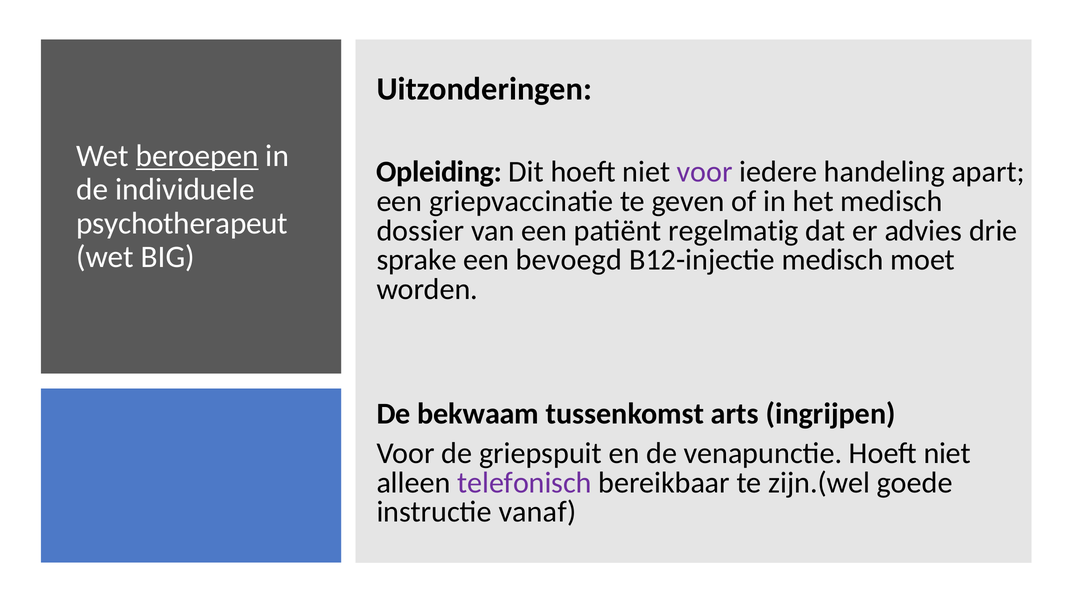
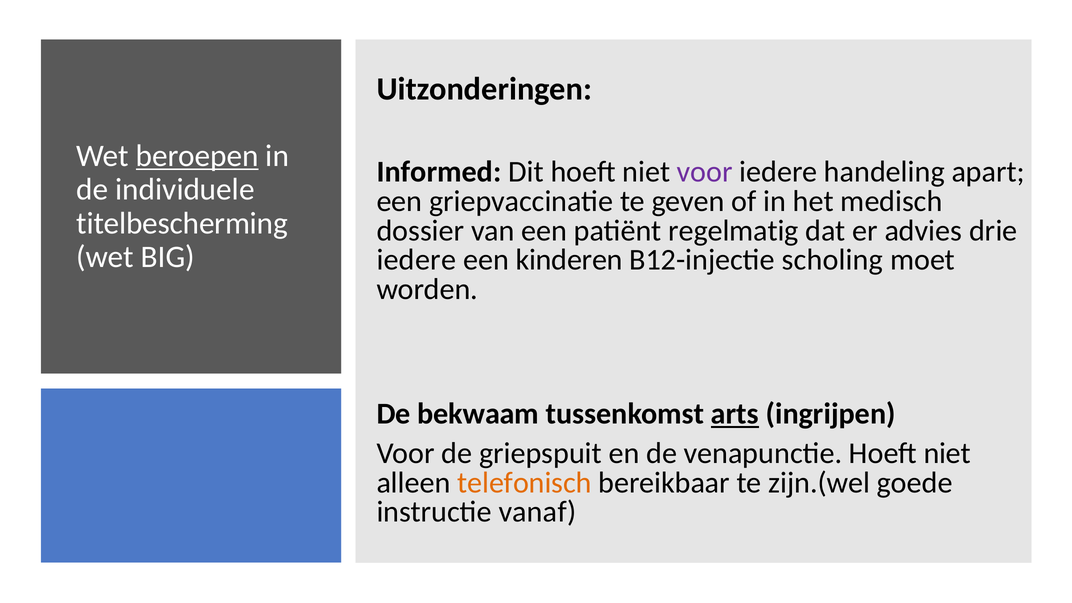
Opleiding: Opleiding -> Informed
psychotherapeut: psychotherapeut -> titelbescherming
sprake at (417, 260): sprake -> iedere
bevoegd: bevoegd -> kinderen
B12-injectie medisch: medisch -> scholing
arts underline: none -> present
telefonisch colour: purple -> orange
